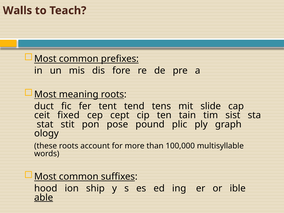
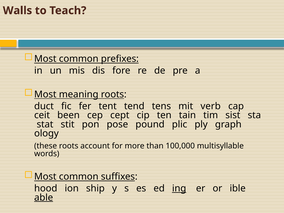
slide: slide -> verb
fixed: fixed -> been
ing underline: none -> present
